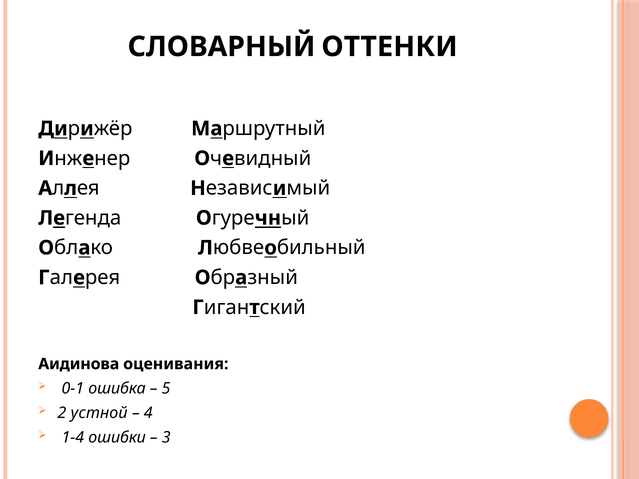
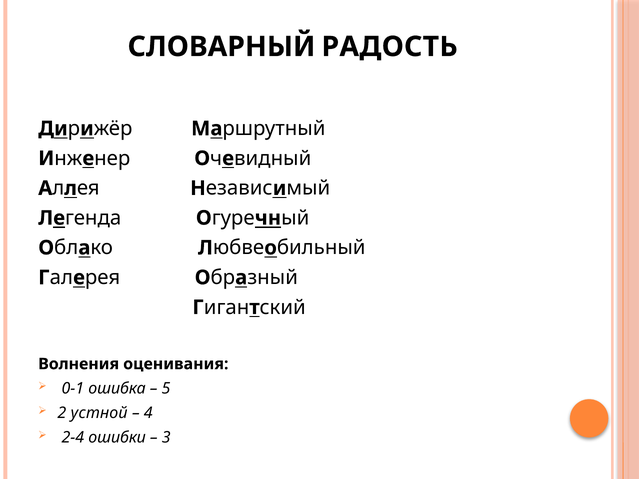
ОТТЕНКИ: ОТТЕНКИ -> РАДОСТЬ
Аидинова: Аидинова -> Волнения
1-4: 1-4 -> 2-4
